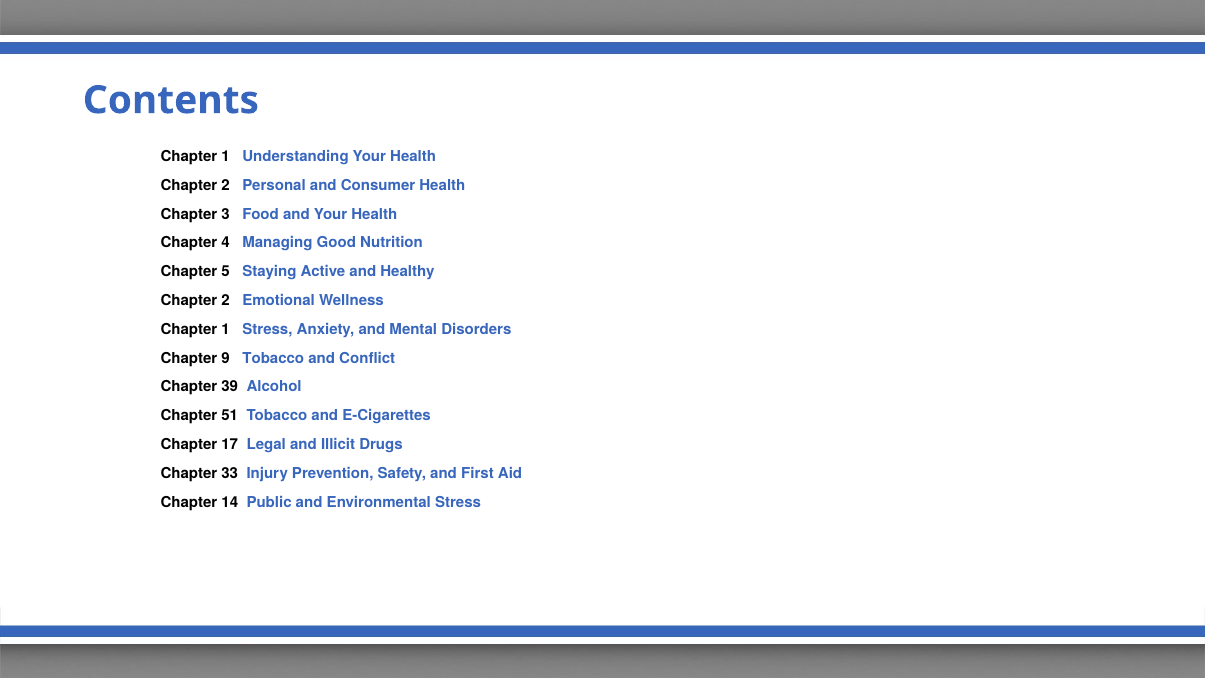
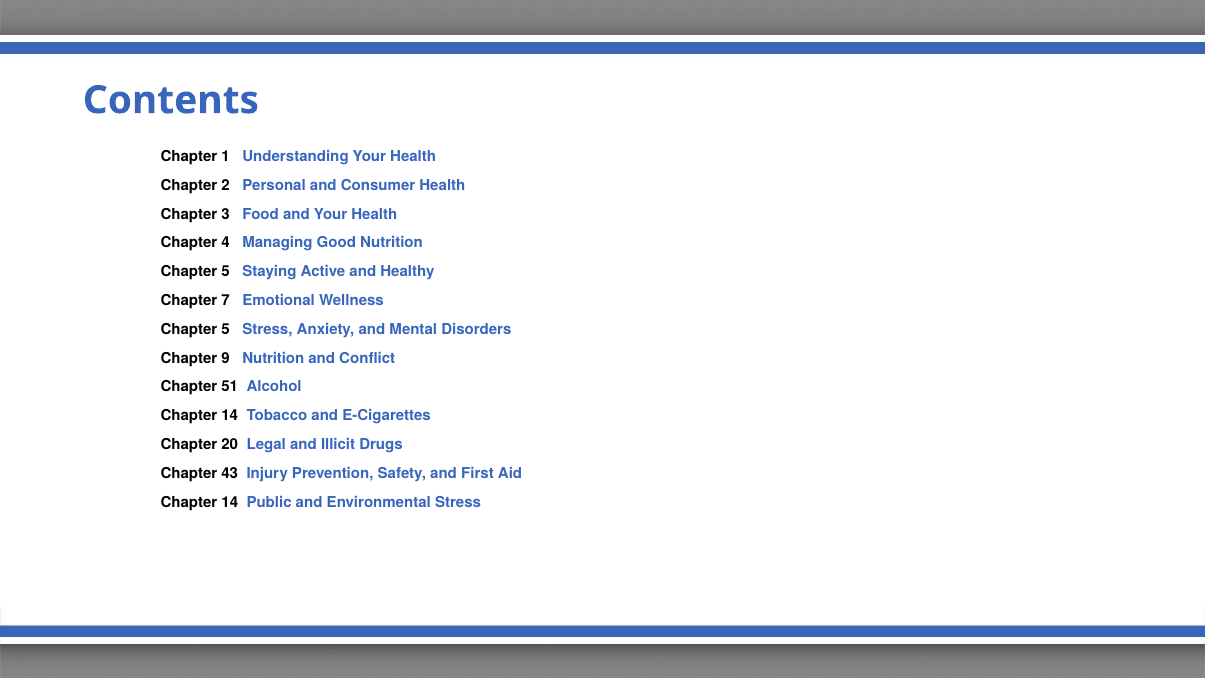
2 at (226, 300): 2 -> 7
1 at (226, 329): 1 -> 5
9 Tobacco: Tobacco -> Nutrition
39: 39 -> 51
51 at (230, 416): 51 -> 14
17: 17 -> 20
33: 33 -> 43
